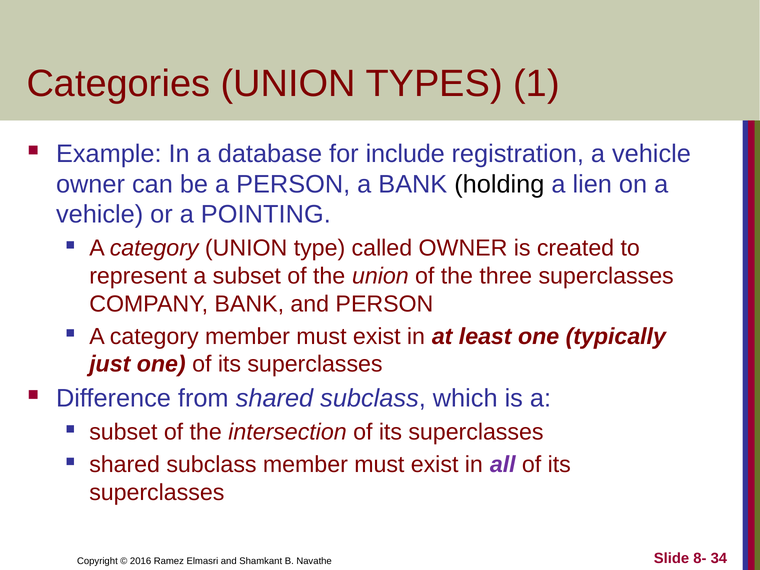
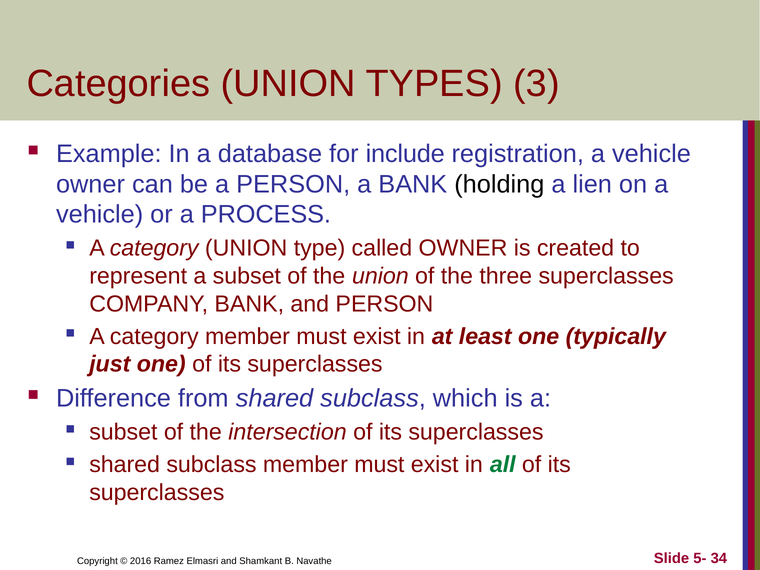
1: 1 -> 3
POINTING: POINTING -> PROCESS
all colour: purple -> green
8-: 8- -> 5-
